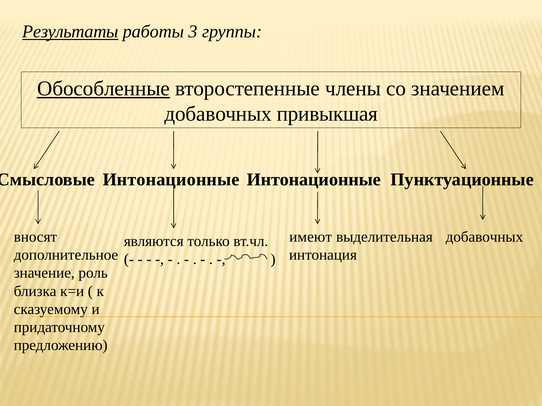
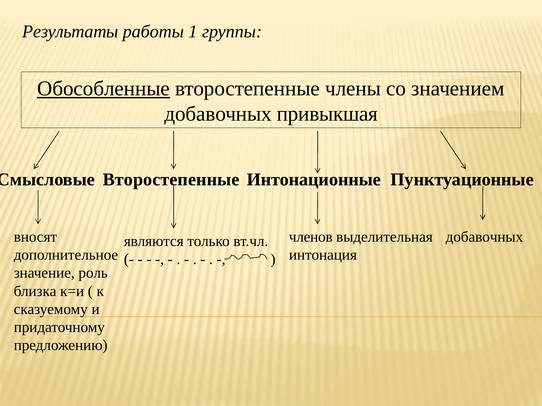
Результаты underline: present -> none
3: 3 -> 1
Интонационные at (171, 180): Интонационные -> Второстепенные
имеют: имеют -> членов
